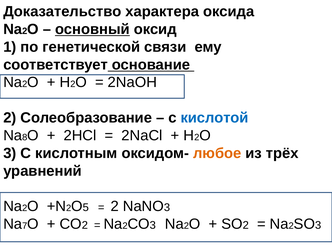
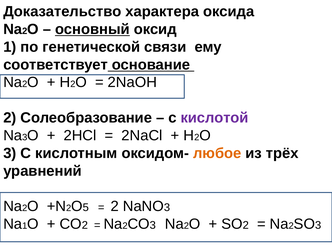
кислотой colour: blue -> purple
8 at (25, 137): 8 -> 3
7 at (25, 226): 7 -> 1
